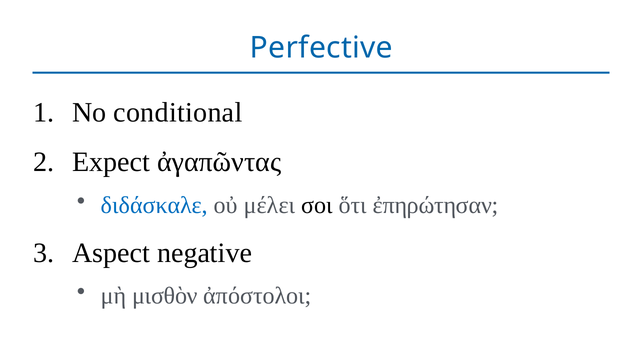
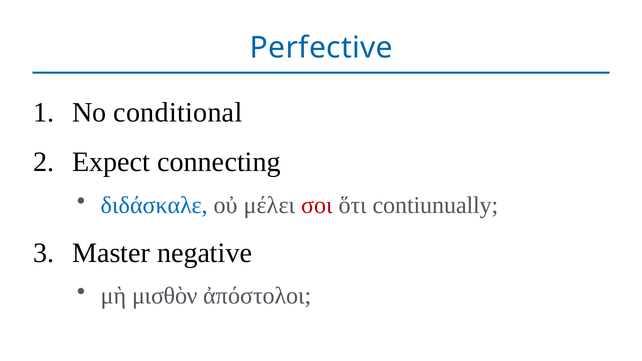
ἀγαπῶντας: ἀγαπῶντας -> connecting
σοι colour: black -> red
ἐπηρώτησαν;: ἐπηρώτησαν; -> contiunually;
Aspect: Aspect -> Master
